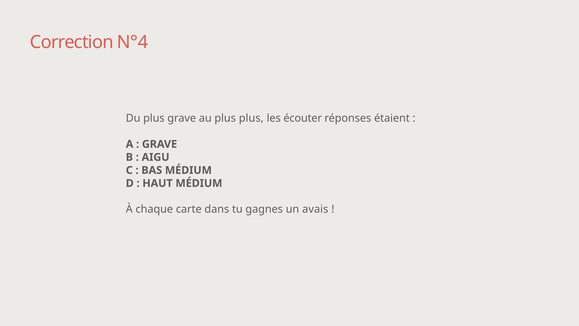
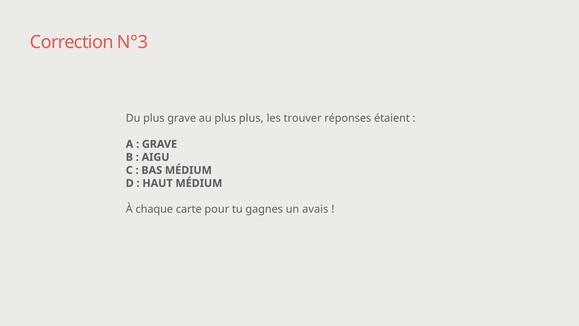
N°4: N°4 -> N°3
écouter: écouter -> trouver
dans: dans -> pour
